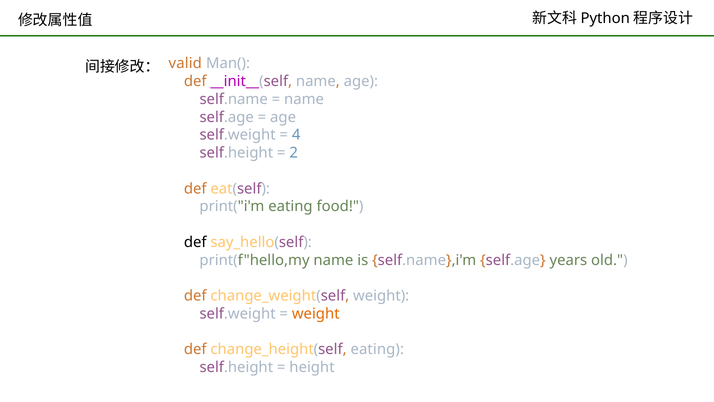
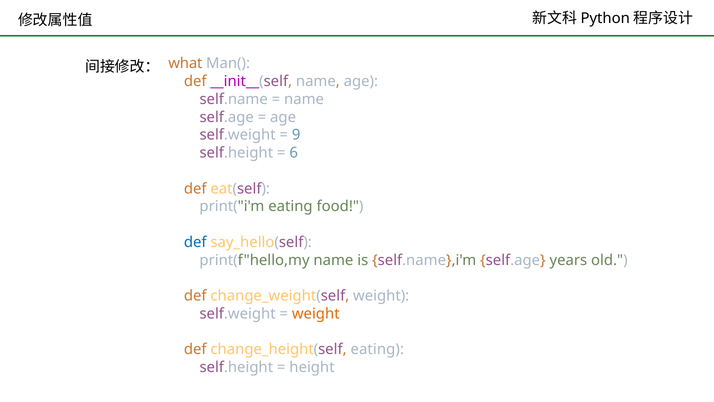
valid: valid -> what
4: 4 -> 9
2: 2 -> 6
def at (195, 242) colour: black -> blue
